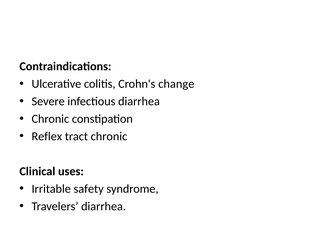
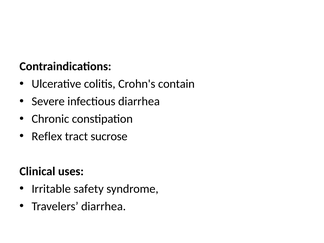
change: change -> contain
tract chronic: chronic -> sucrose
